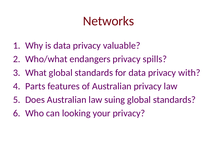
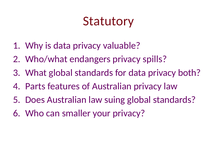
Networks: Networks -> Statutory
with: with -> both
looking: looking -> smaller
